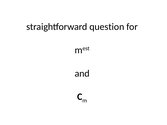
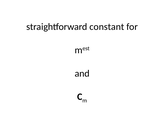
question: question -> constant
